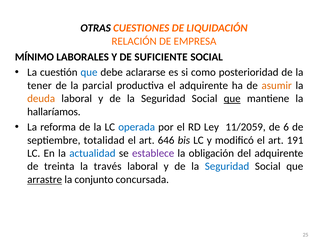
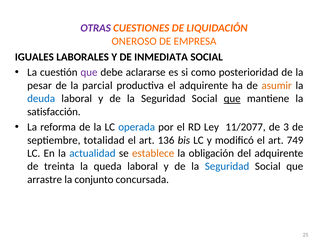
OTRAS colour: black -> purple
RELACIÓN: RELACIÓN -> ONEROSO
MÍNIMO: MÍNIMO -> IGUALES
SUFICIENTE: SUFICIENTE -> INMEDIATA
que at (89, 72) colour: blue -> purple
tener: tener -> pesar
deuda colour: orange -> blue
hallaríamos: hallaríamos -> satisfacción
11/2059: 11/2059 -> 11/2077
6: 6 -> 3
646: 646 -> 136
191: 191 -> 749
establece colour: purple -> orange
través: través -> queda
arrastre underline: present -> none
